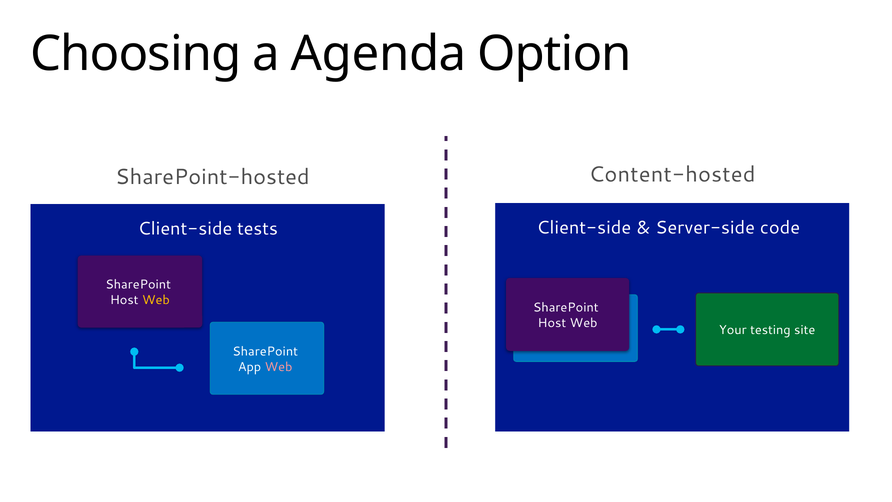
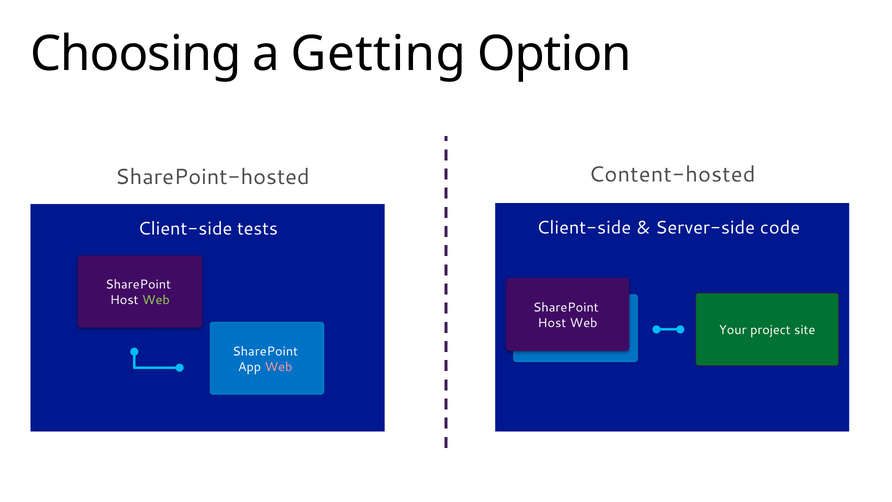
Agenda: Agenda -> Getting
Web at (156, 300) colour: yellow -> light green
testing: testing -> project
